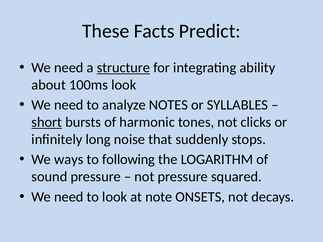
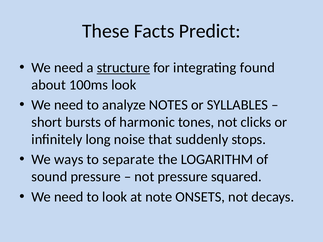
ability: ability -> found
short underline: present -> none
following: following -> separate
